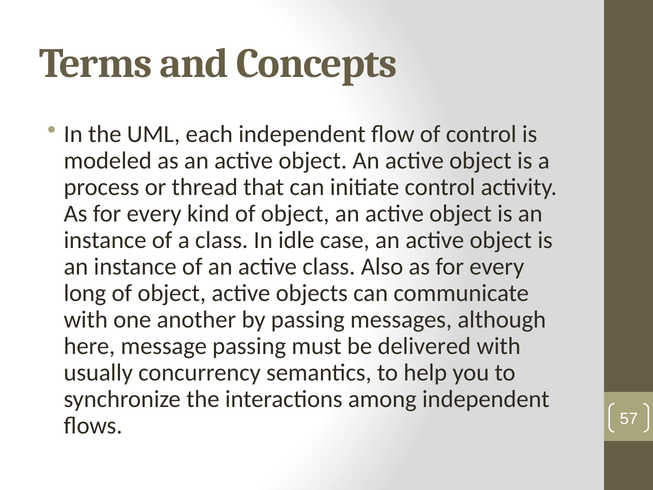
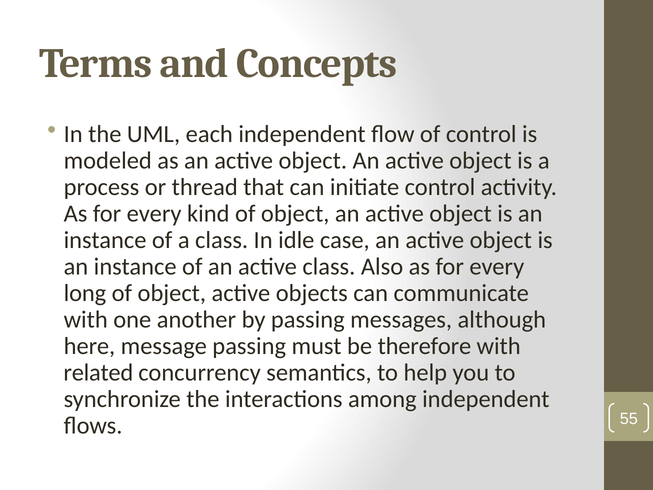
delivered: delivered -> therefore
usually: usually -> related
57: 57 -> 55
